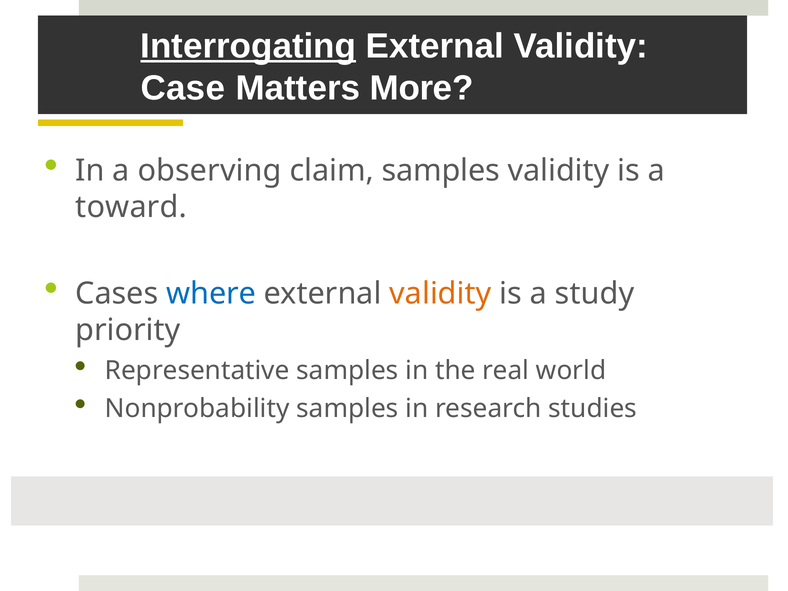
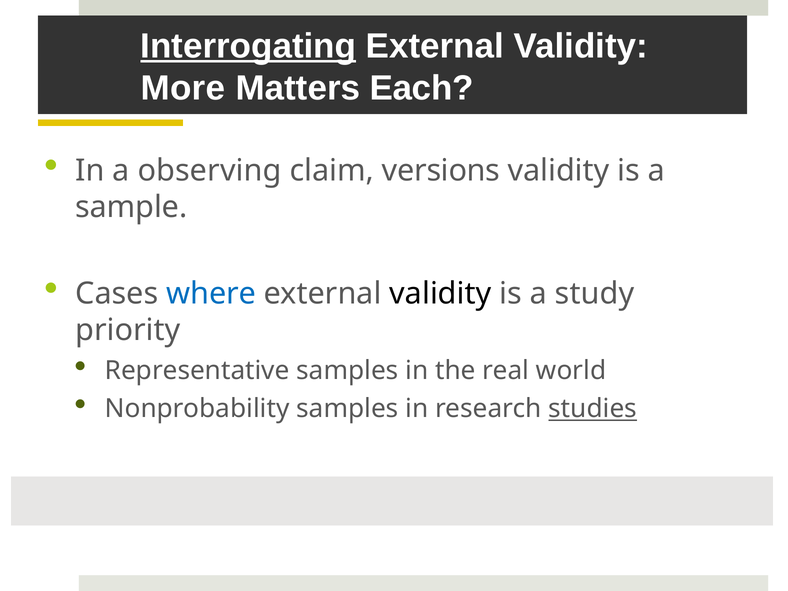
Case: Case -> More
More: More -> Each
claim samples: samples -> versions
toward: toward -> sample
validity at (440, 293) colour: orange -> black
studies underline: none -> present
